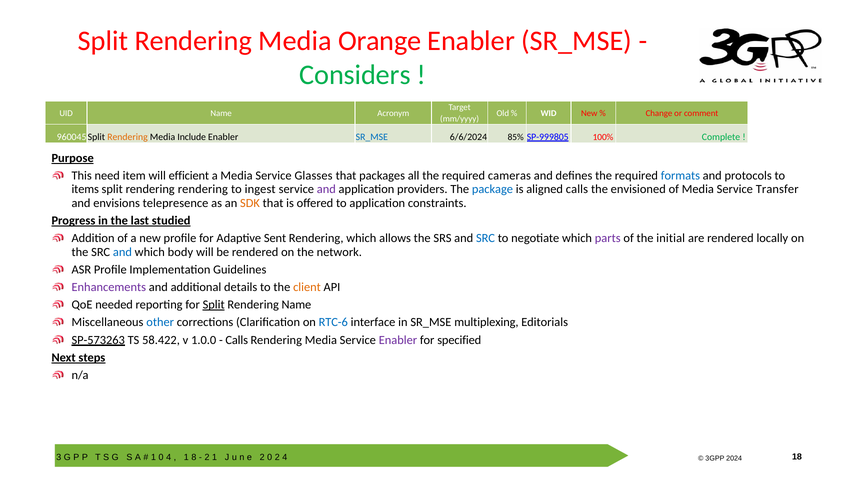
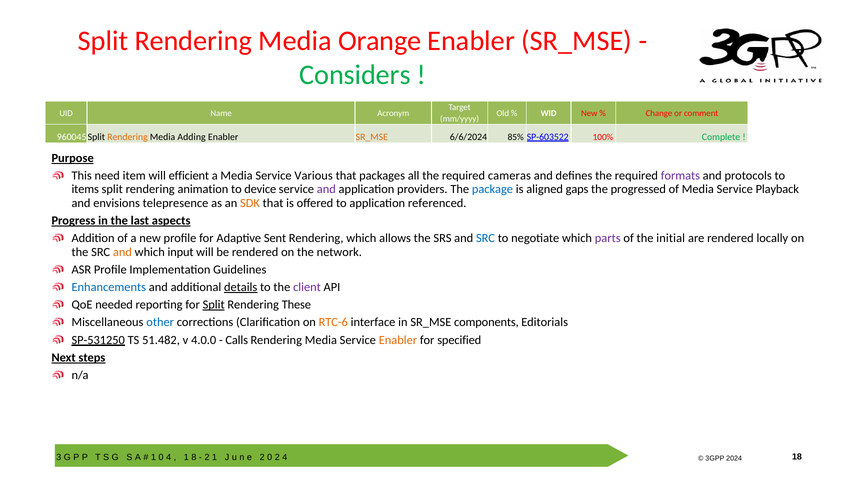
Include: Include -> Adding
SR_MSE at (372, 137) colour: blue -> orange
SP-999805: SP-999805 -> SP-603522
Glasses: Glasses -> Various
formats colour: blue -> purple
rendering rendering: rendering -> animation
ingest: ingest -> device
aligned calls: calls -> gaps
envisioned: envisioned -> progressed
Transfer: Transfer -> Playback
constraints: constraints -> referenced
studied: studied -> aspects
and at (122, 252) colour: blue -> orange
body: body -> input
Enhancements colour: purple -> blue
details underline: none -> present
client colour: orange -> purple
Rendering Name: Name -> These
RTC-6 colour: blue -> orange
multiplexing: multiplexing -> components
SP-573263: SP-573263 -> SP-531250
58.422: 58.422 -> 51.482
1.0.0: 1.0.0 -> 4.0.0
Enabler at (398, 340) colour: purple -> orange
